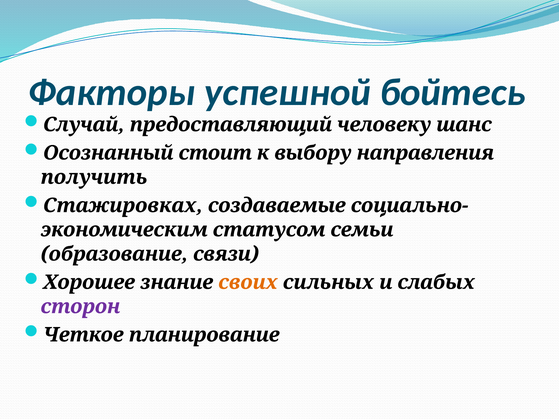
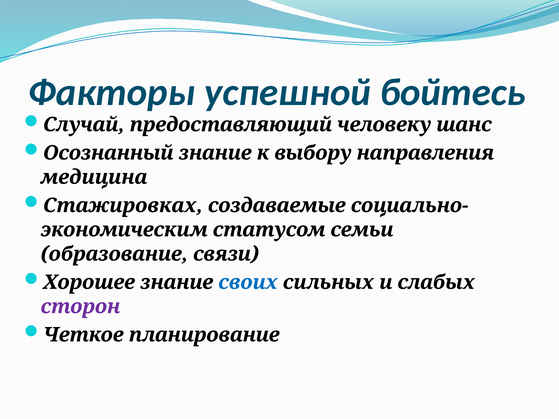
Осознанный стоит: стоит -> знание
получить: получить -> медицина
своих colour: orange -> blue
